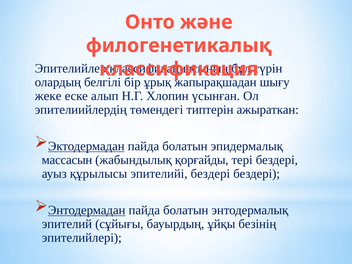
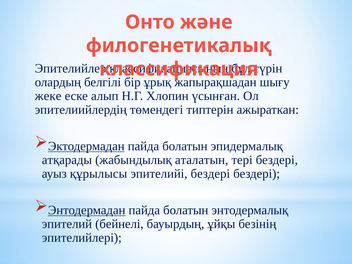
массасын: массасын -> атқарады
қорғайды: қорғайды -> аталатын
сұйығы: сұйығы -> бейнелі
